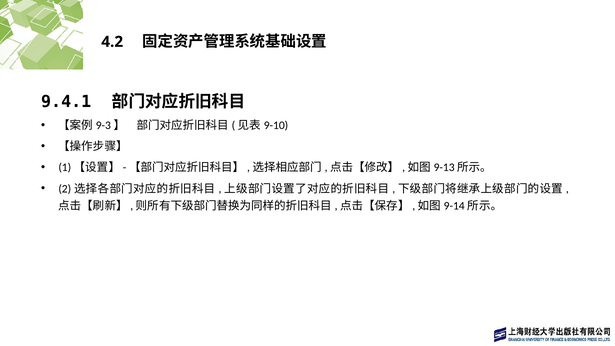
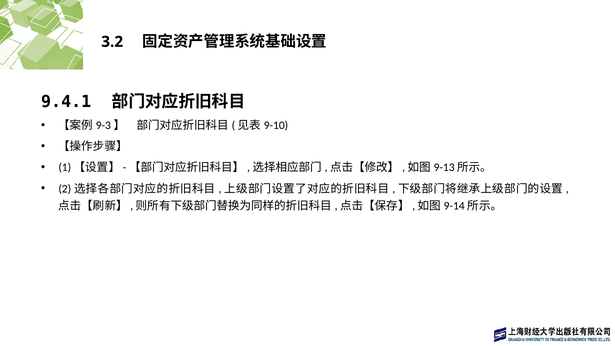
4.2: 4.2 -> 3.2
